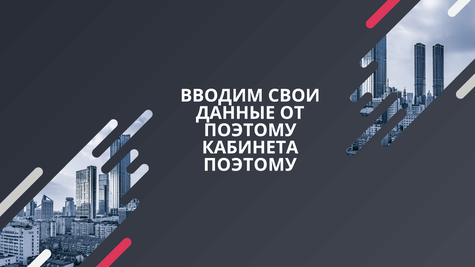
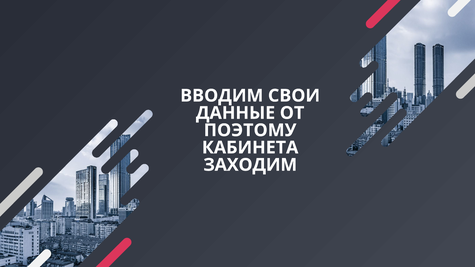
ПОЭТОМУ at (250, 165): ПОЭТОМУ -> ЗАХОДИМ
